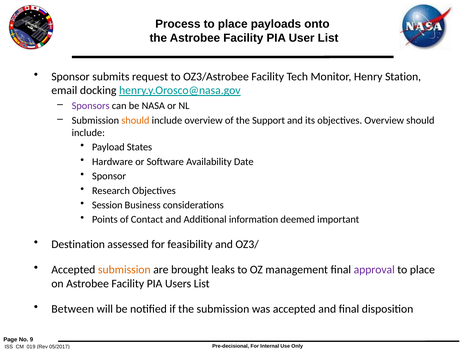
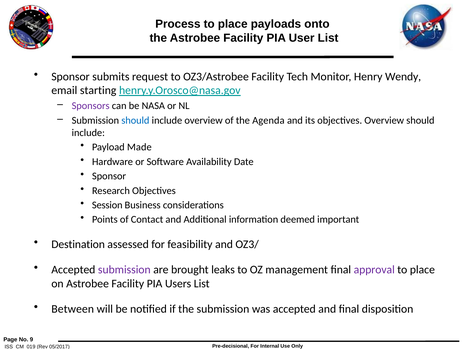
Station: Station -> Wendy
docking: docking -> starting
should at (135, 120) colour: orange -> blue
Support: Support -> Agenda
States: States -> Made
submission at (124, 269) colour: orange -> purple
